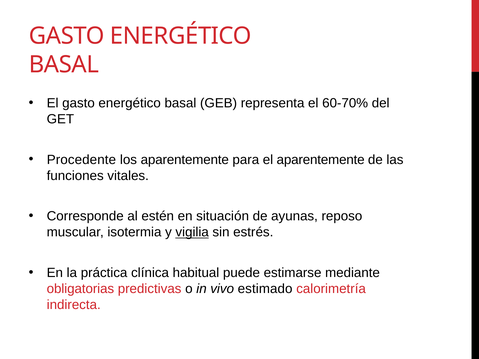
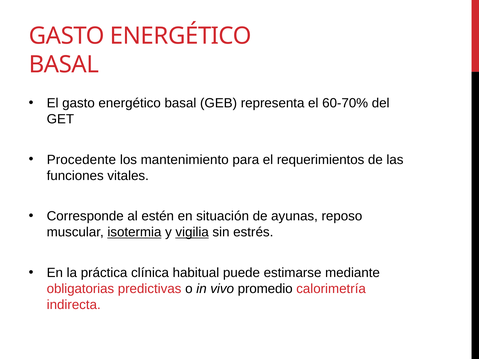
los aparentemente: aparentemente -> mantenimiento
el aparentemente: aparentemente -> requerimientos
isotermia underline: none -> present
estimado: estimado -> promedio
